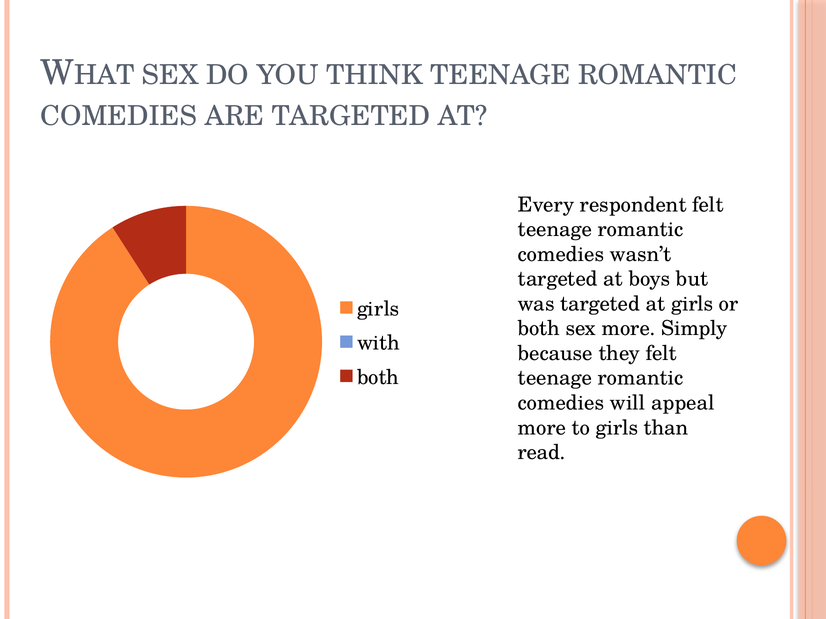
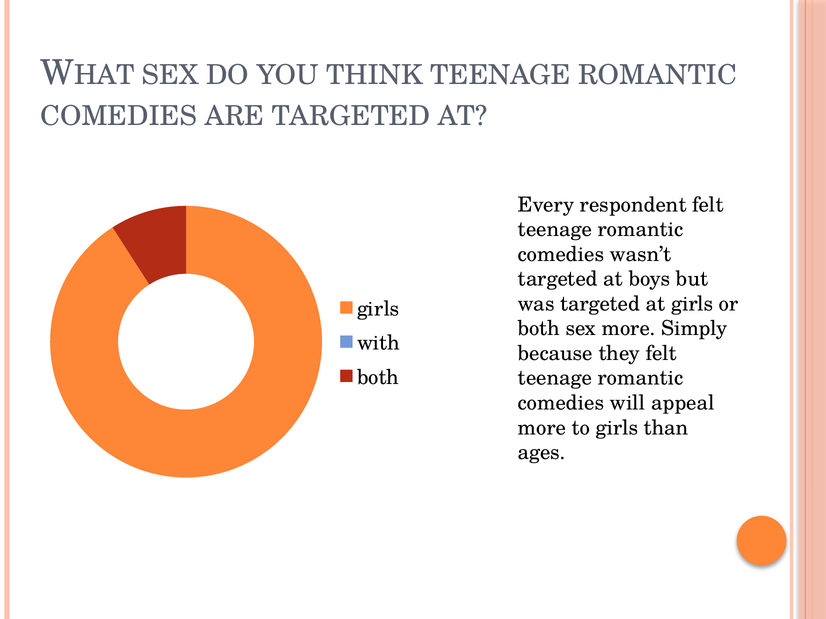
read: read -> ages
